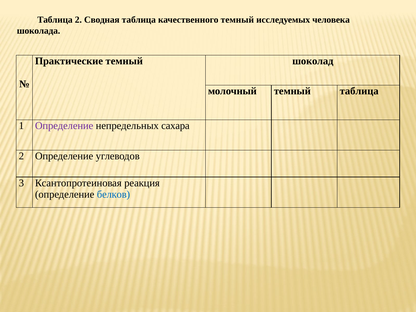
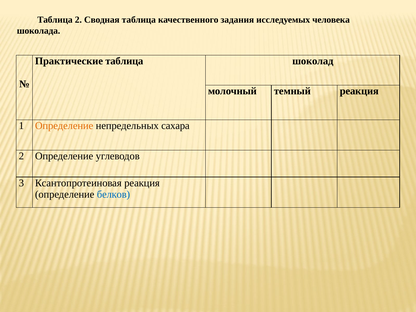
качественного темный: темный -> задания
Практические темный: темный -> таблица
темный таблица: таблица -> реакция
Определение at (64, 126) colour: purple -> orange
